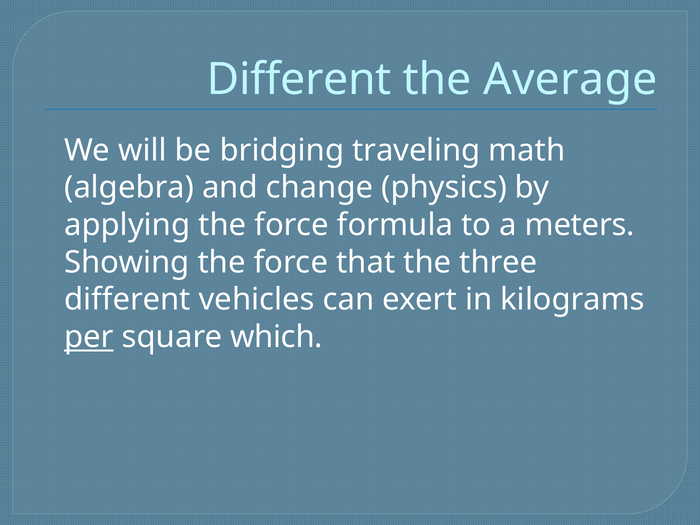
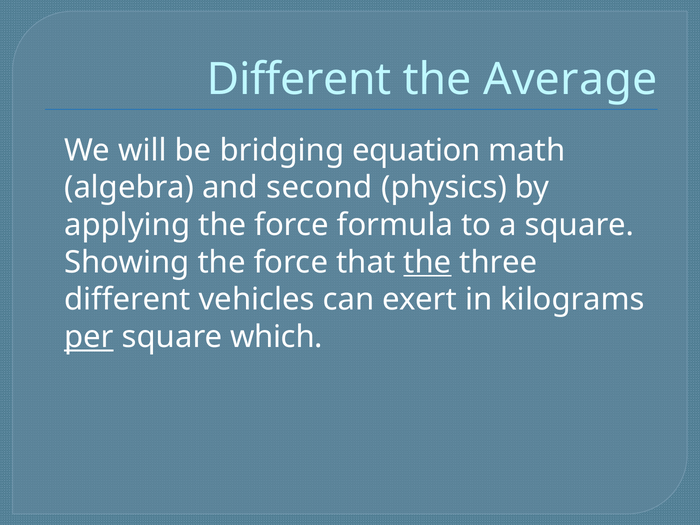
traveling: traveling -> equation
change: change -> second
a meters: meters -> square
the at (427, 262) underline: none -> present
